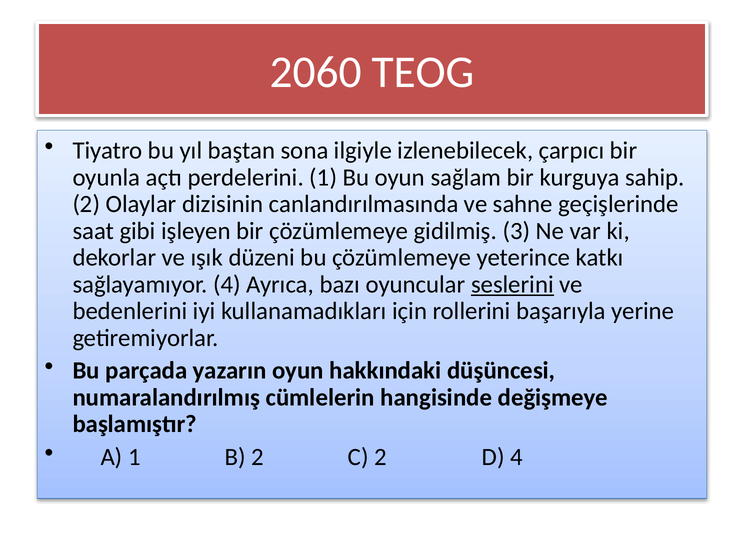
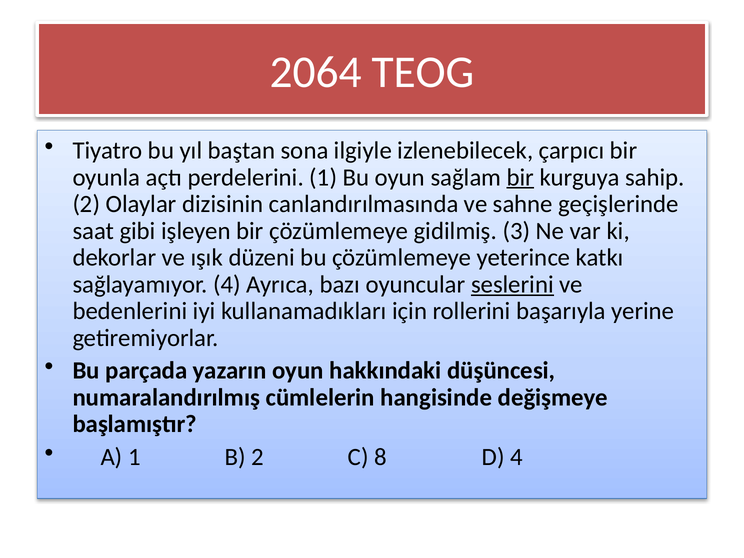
2060: 2060 -> 2064
bir at (520, 177) underline: none -> present
C 2: 2 -> 8
